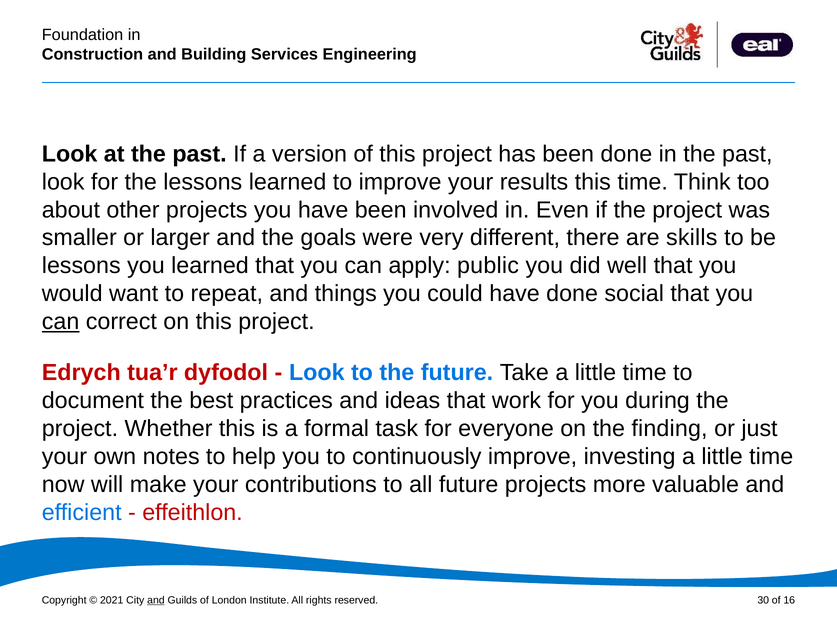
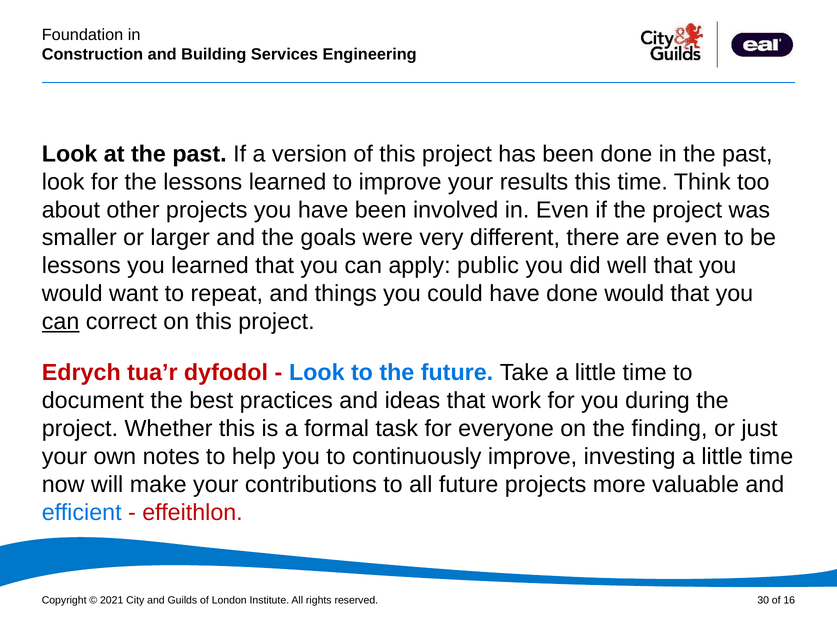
are skills: skills -> even
done social: social -> would
and at (156, 600) underline: present -> none
